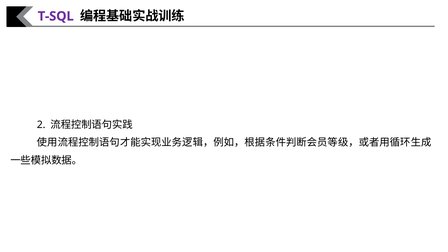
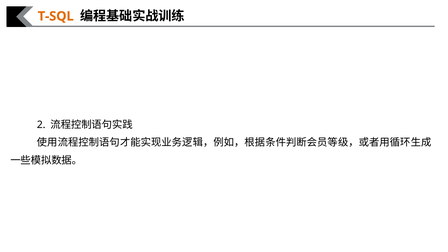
T-SQL colour: purple -> orange
